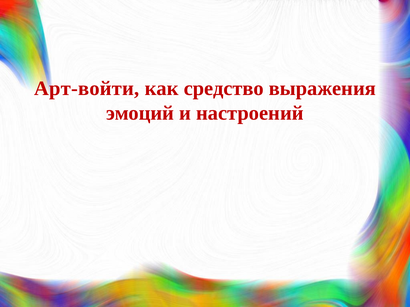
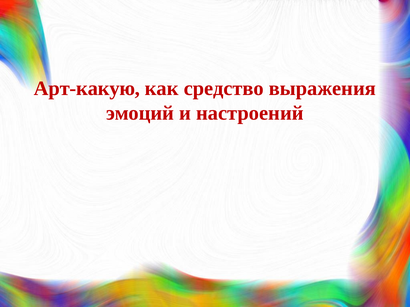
Арт-войти: Арт-войти -> Арт-какую
